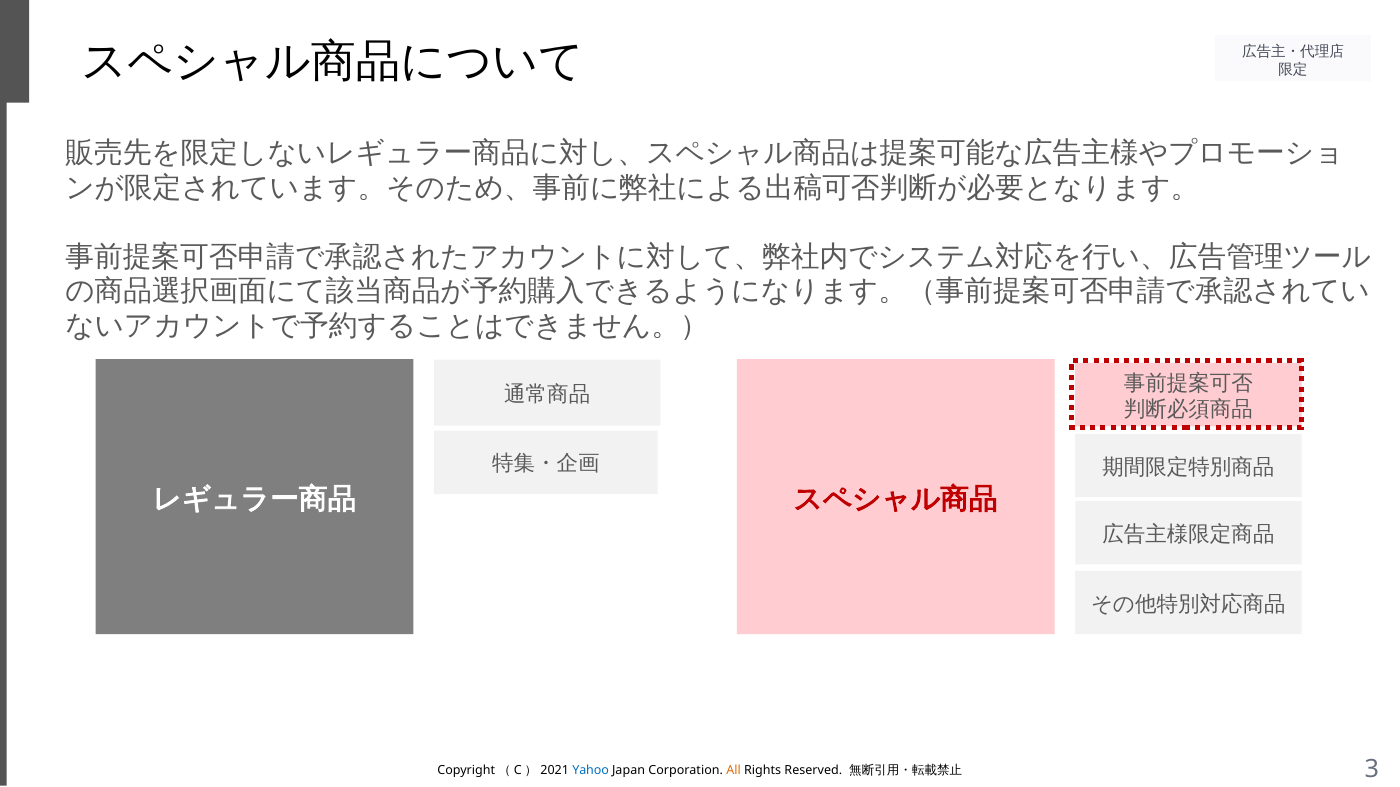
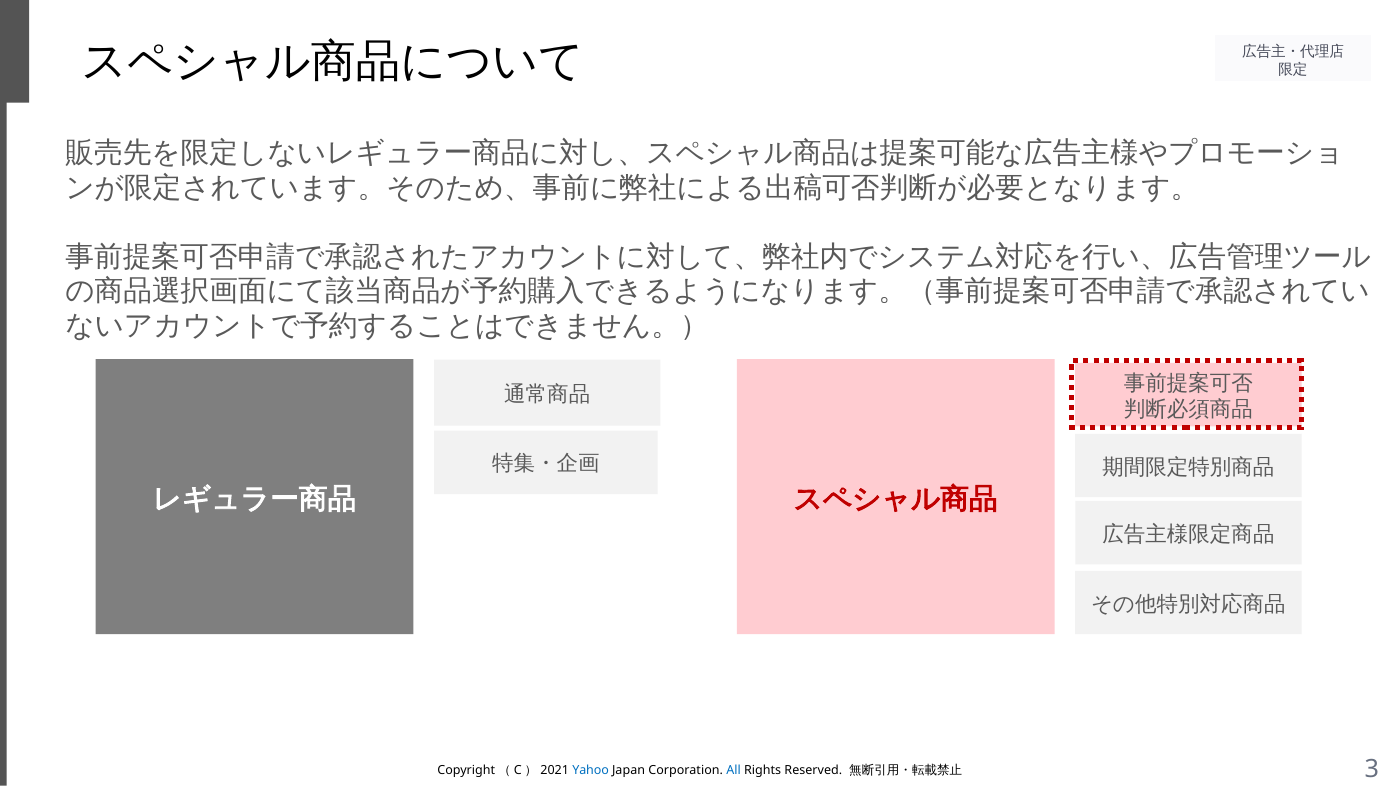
All colour: orange -> blue
